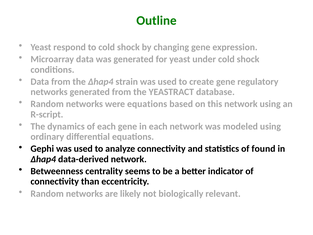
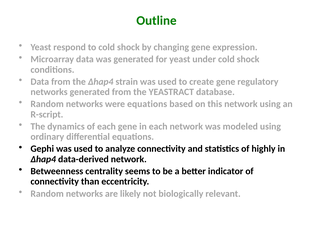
found: found -> highly
